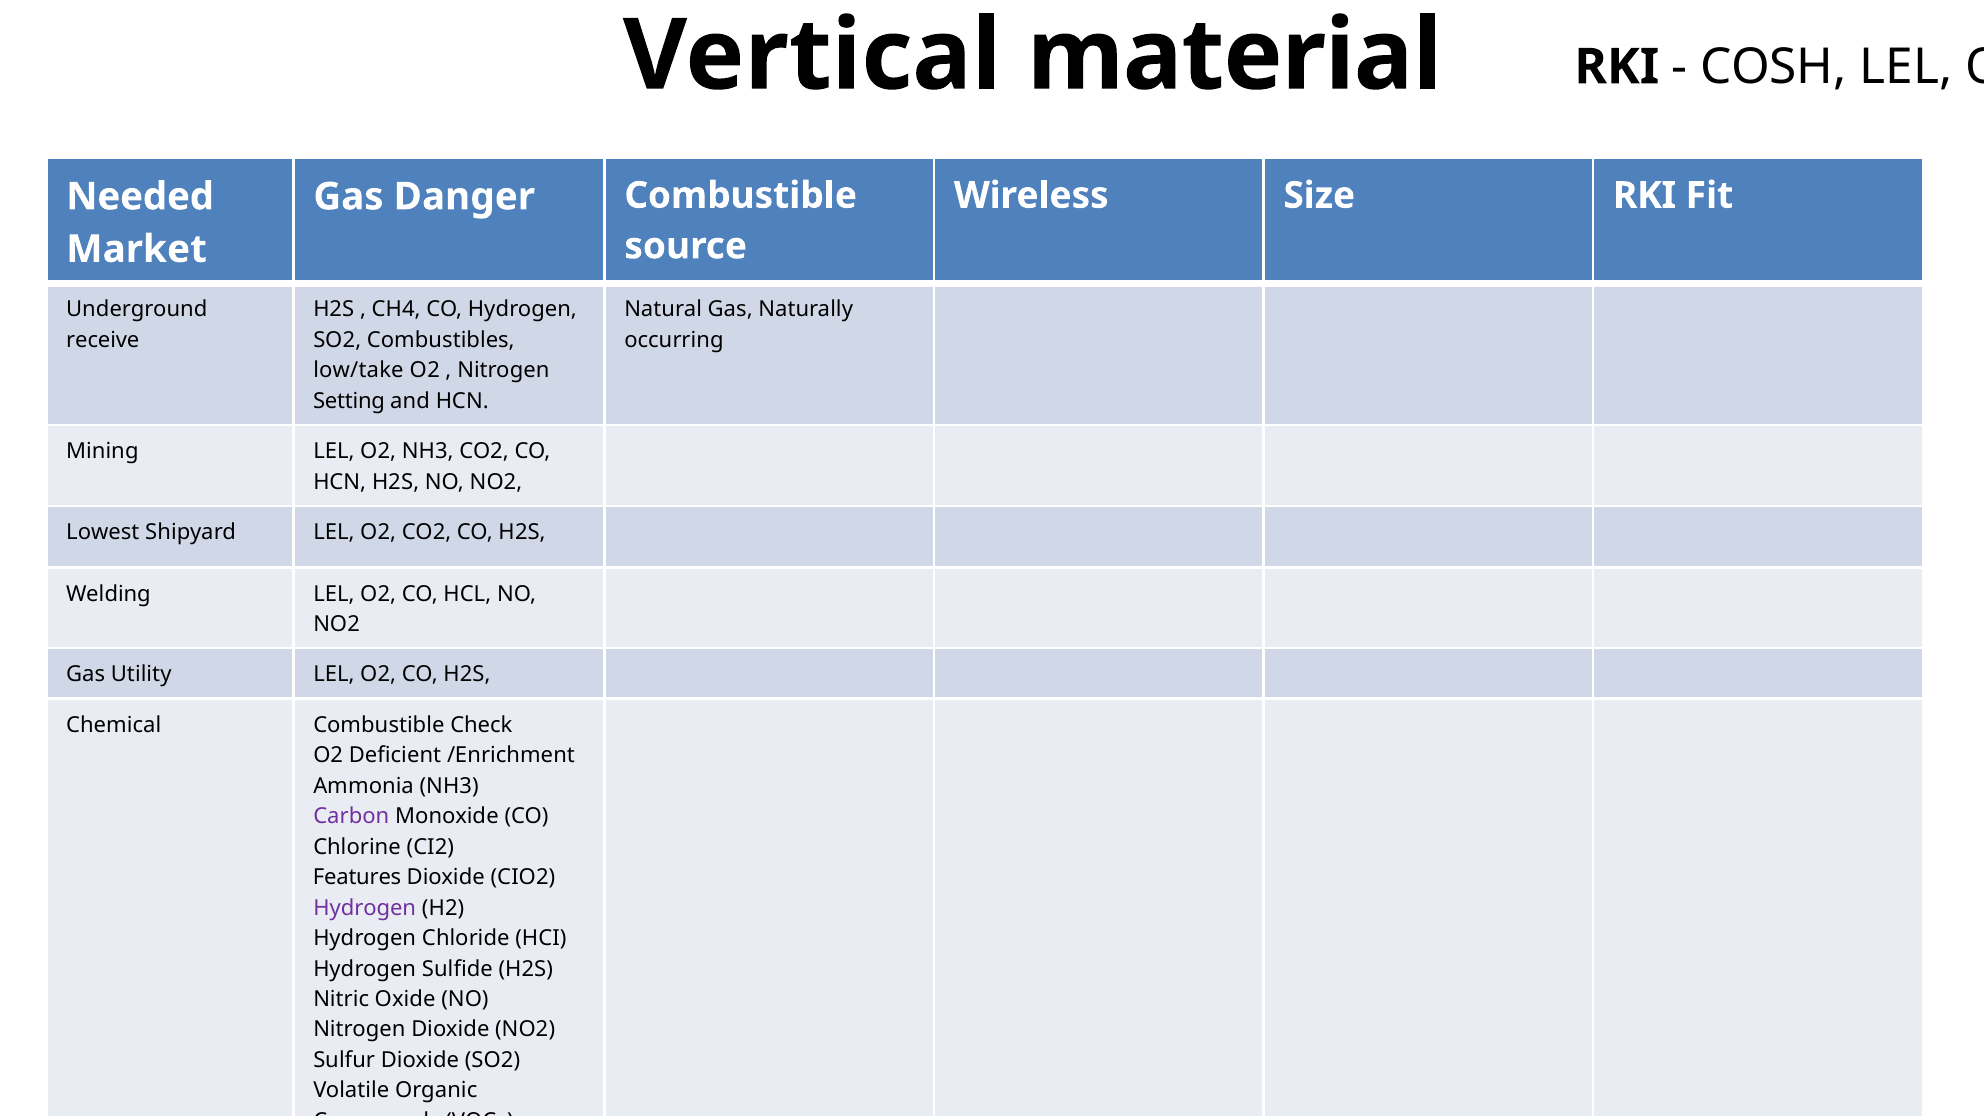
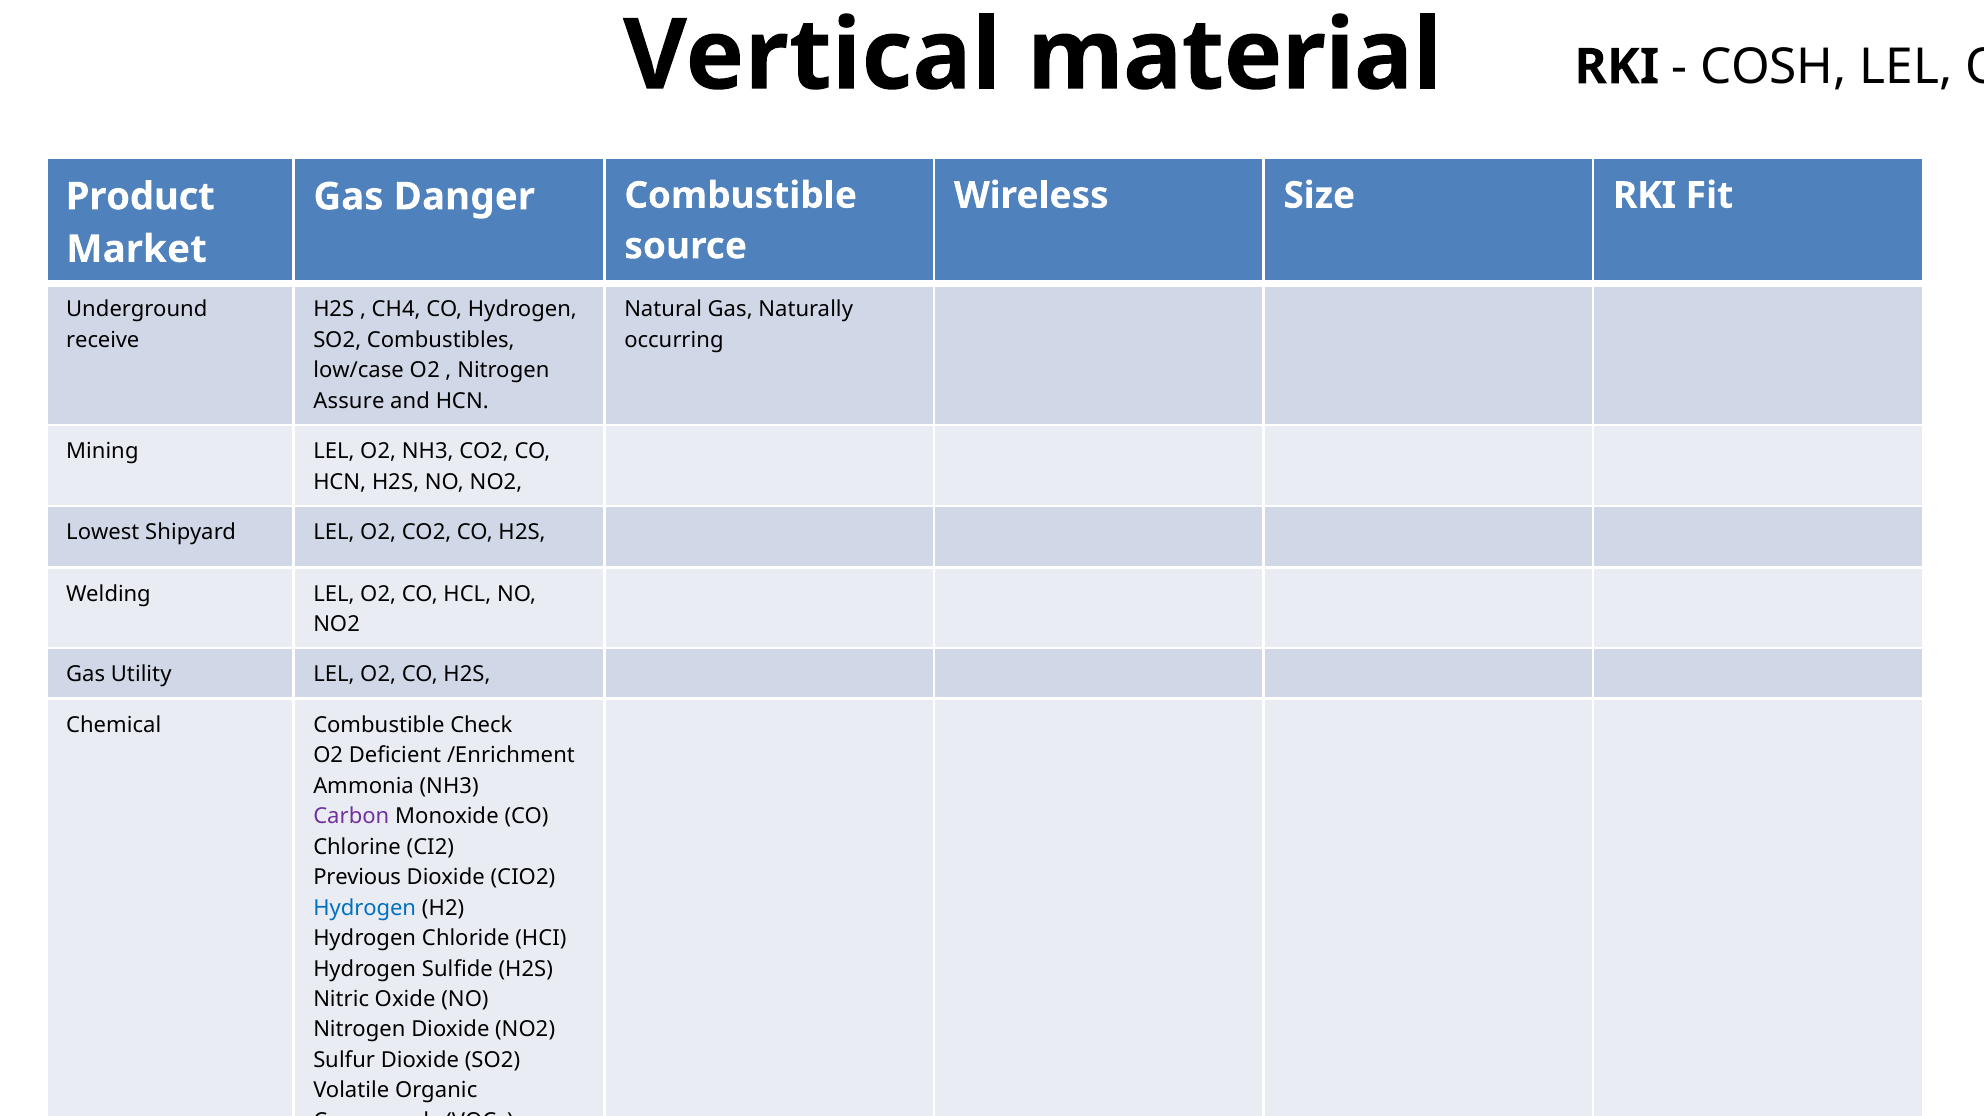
Needed: Needed -> Product
low/take: low/take -> low/case
Setting: Setting -> Assure
Features: Features -> Previous
Hydrogen at (365, 908) colour: purple -> blue
